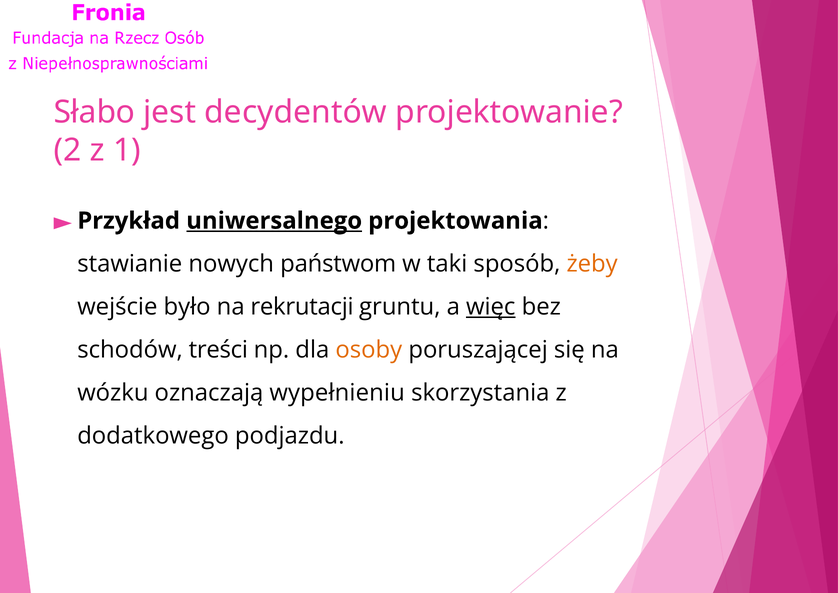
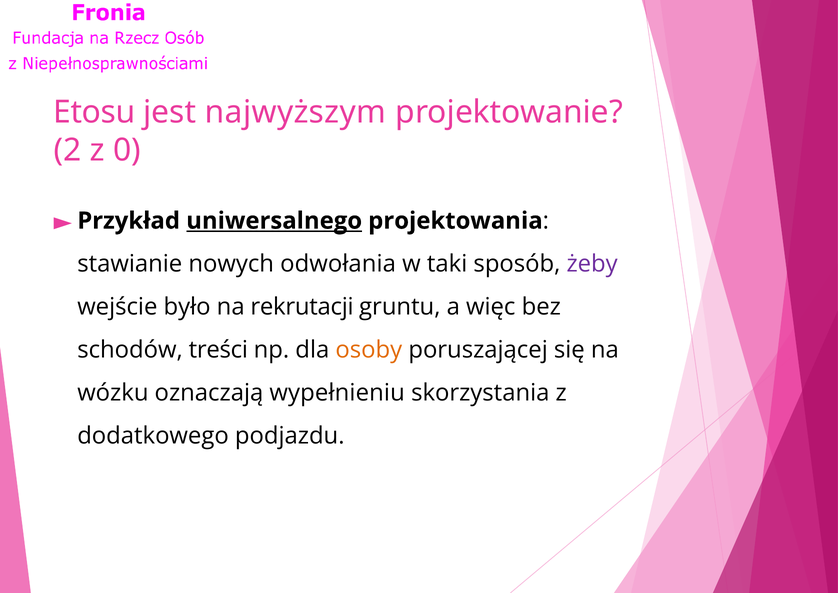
Słabo: Słabo -> Etosu
decydentów: decydentów -> najwyższym
1: 1 -> 0
państwom: państwom -> odwołania
żeby colour: orange -> purple
więc underline: present -> none
